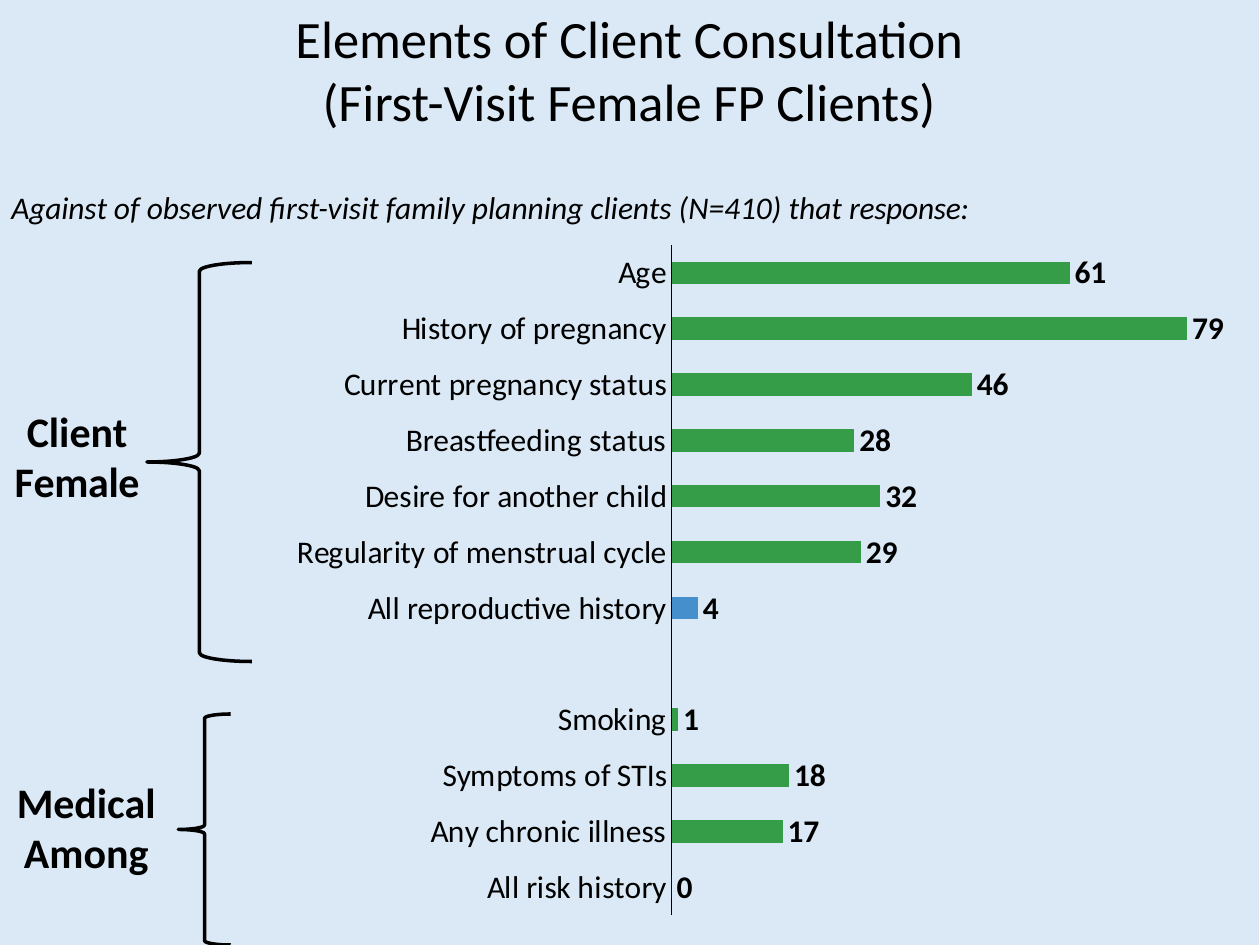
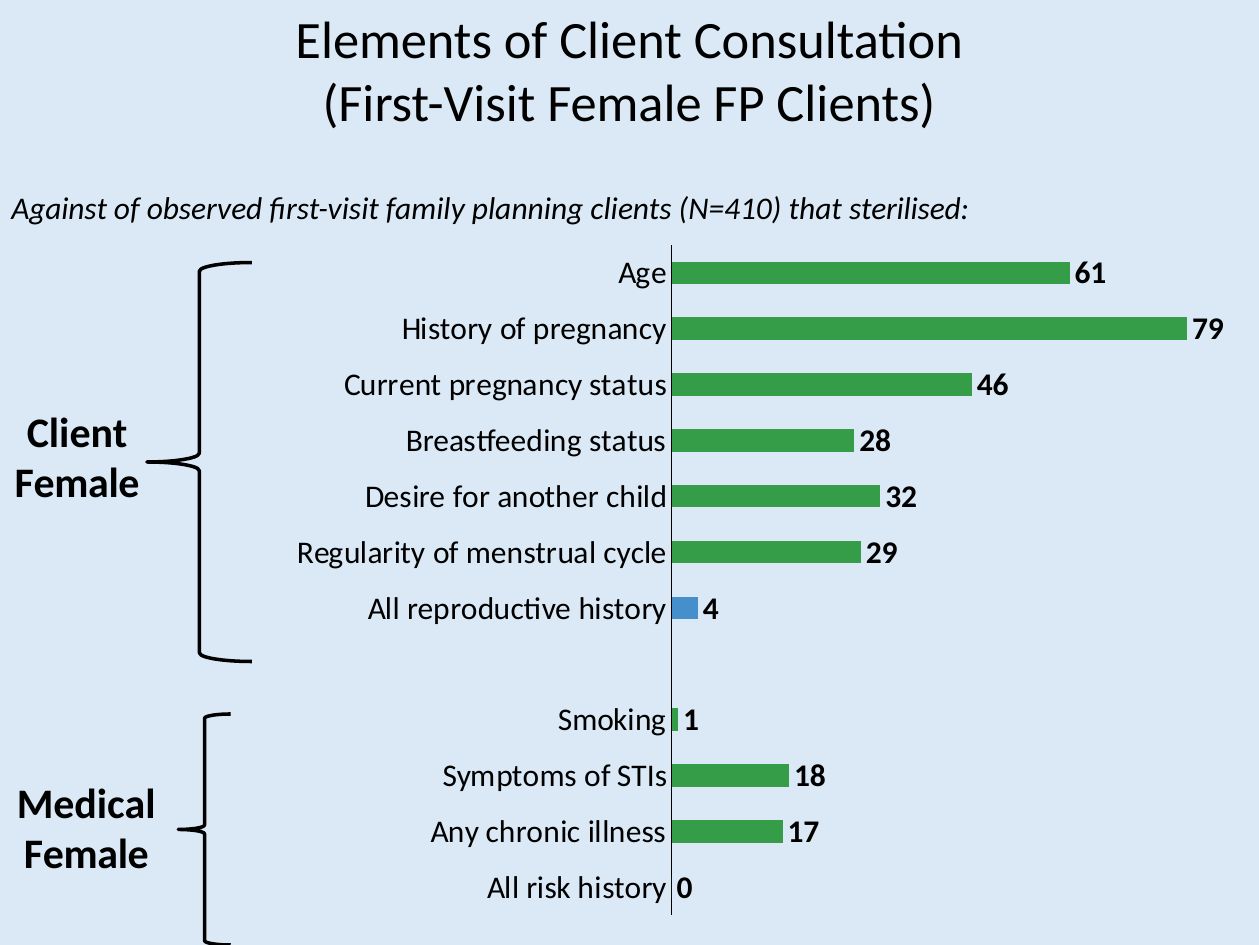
response: response -> sterilised
Among at (86, 854): Among -> Female
